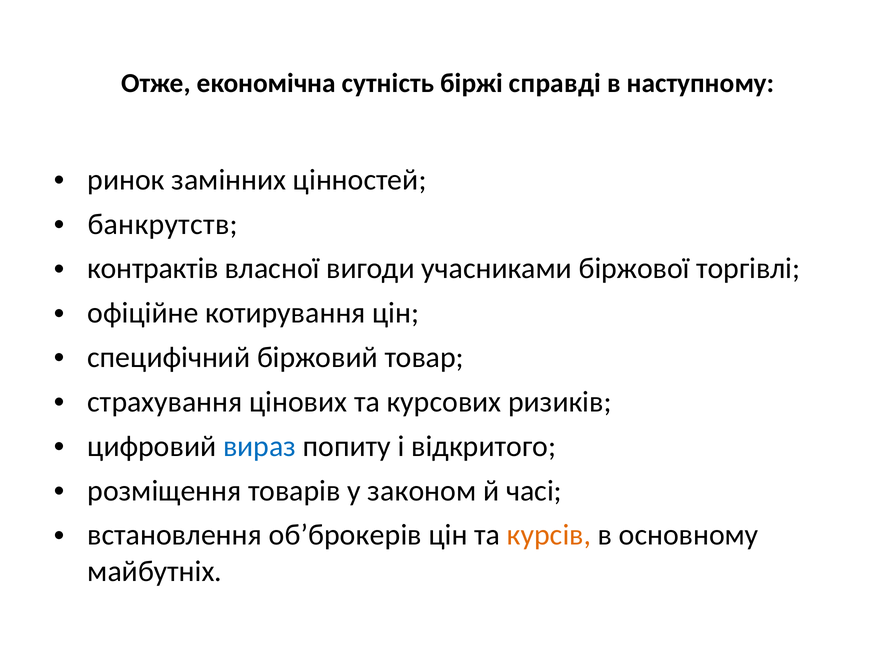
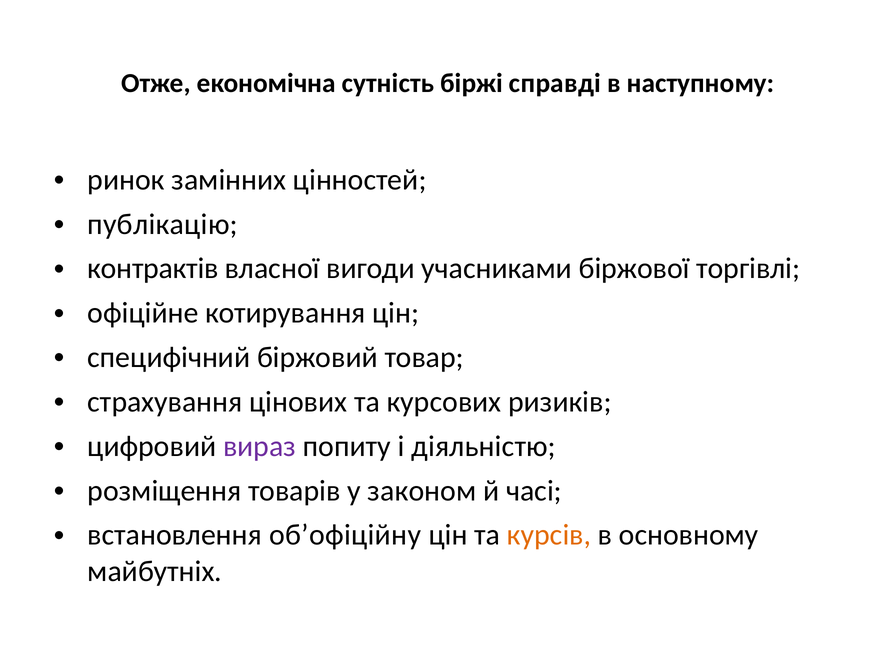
банкрутств: банкрутств -> публікацію
вираз colour: blue -> purple
відкритого: відкритого -> діяльністю
об’брокерів: об’брокерів -> об’офіційну
